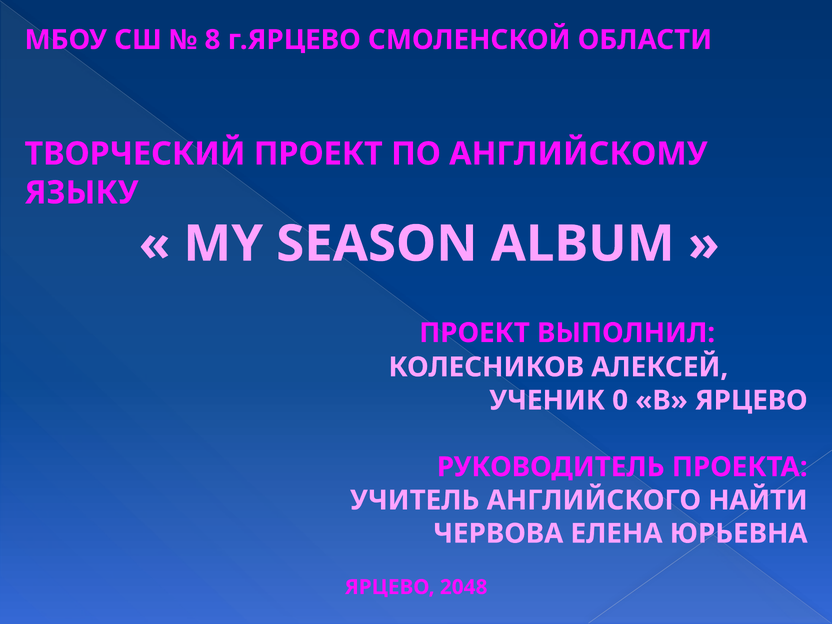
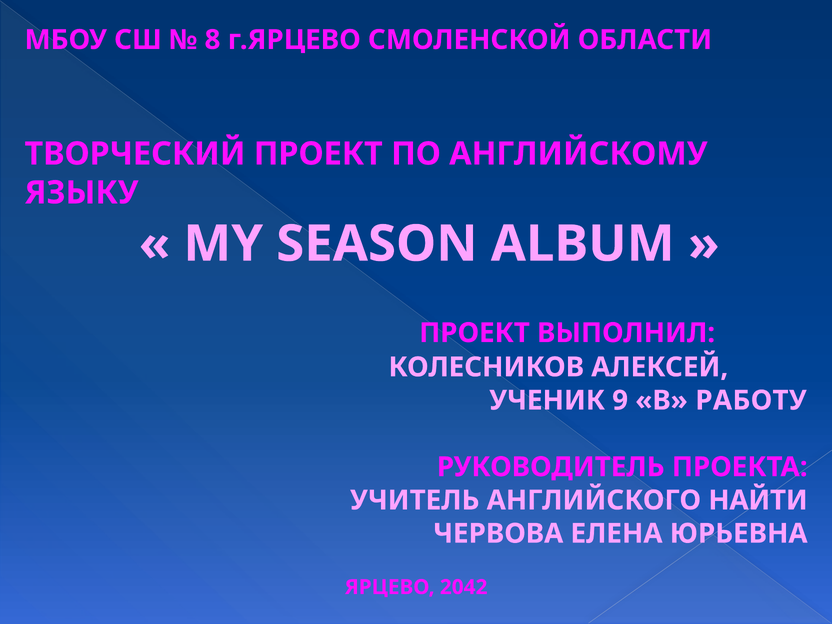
0: 0 -> 9
В ЯРЦЕВО: ЯРЦЕВО -> РАБОТУ
2048: 2048 -> 2042
